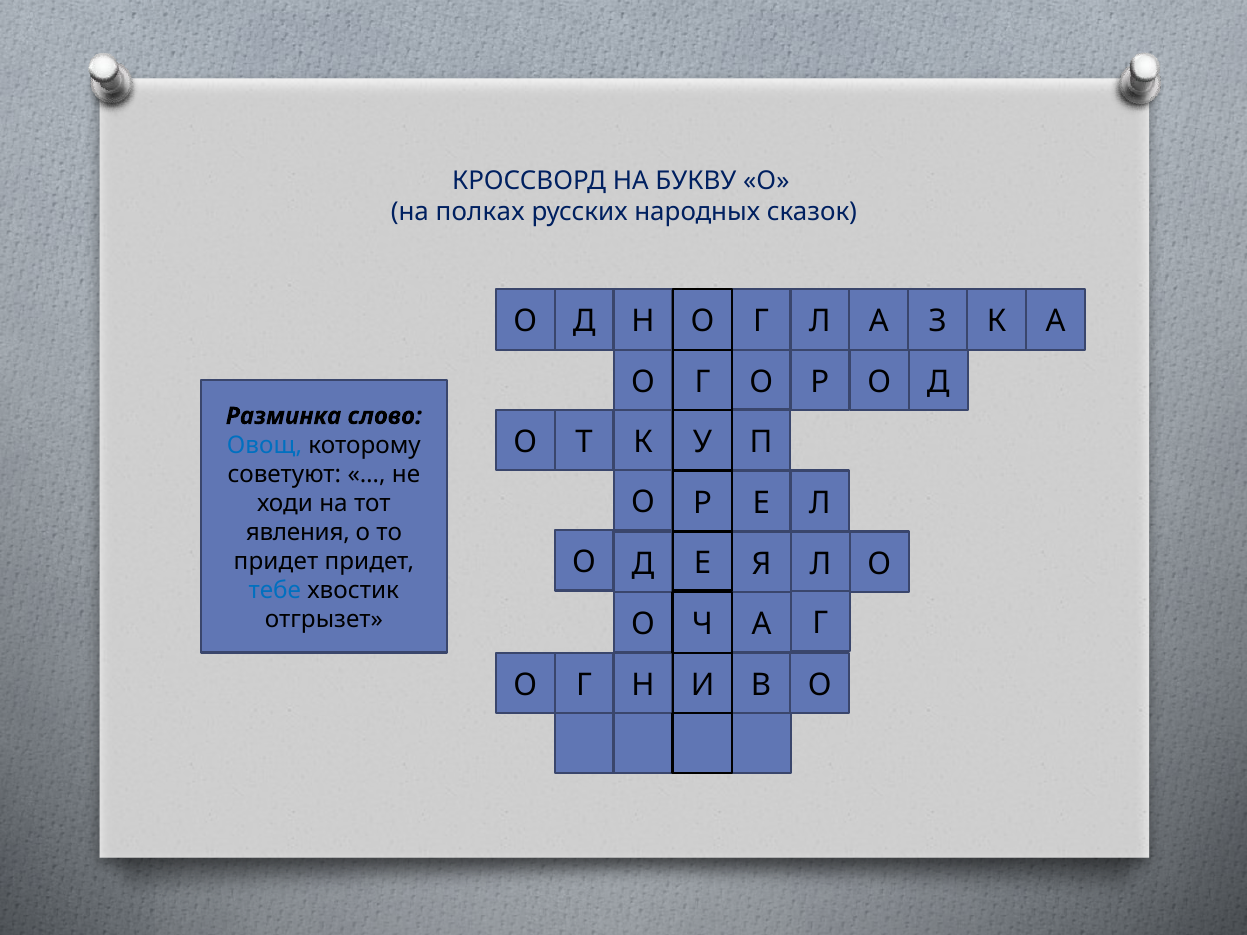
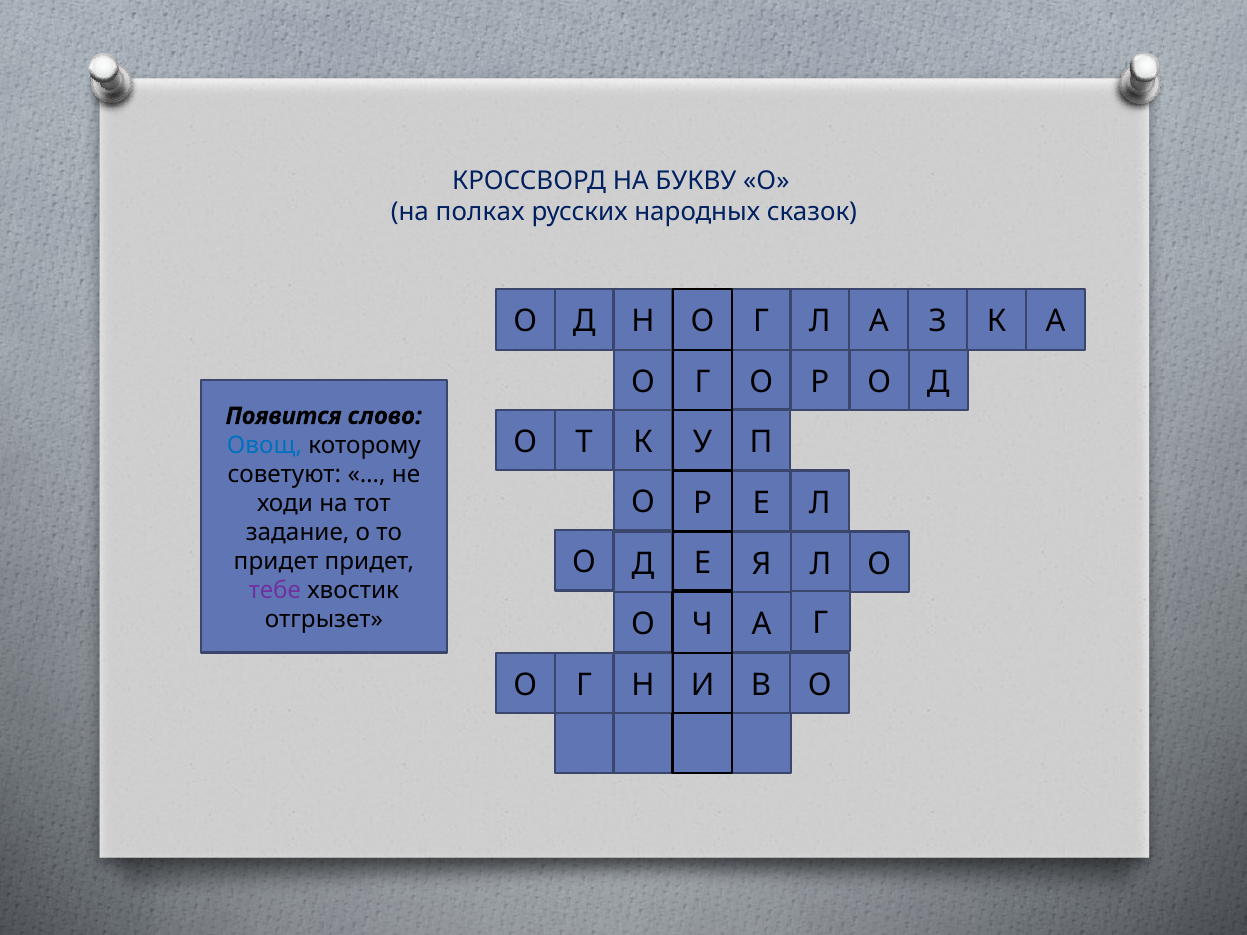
Разминка: Разминка -> Появится
явления: явления -> задание
тебе colour: blue -> purple
